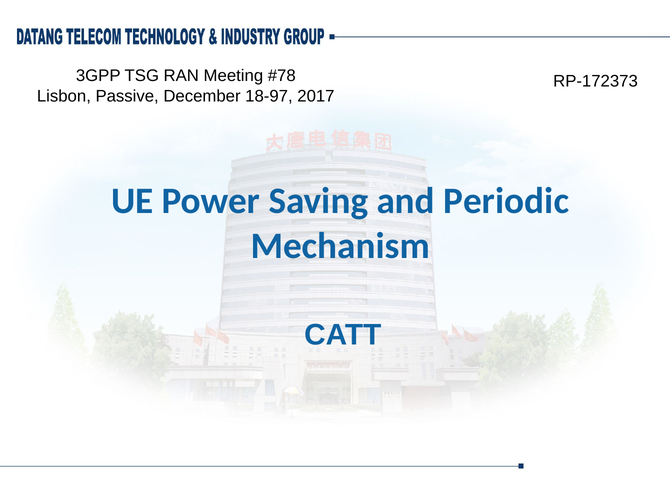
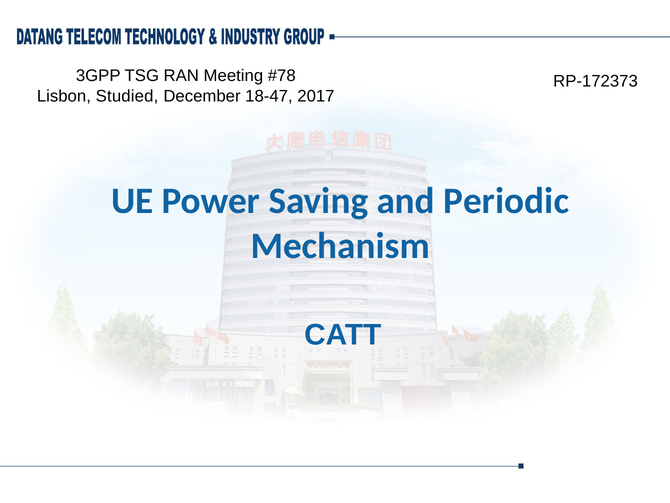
Passive: Passive -> Studied
18-97: 18-97 -> 18-47
